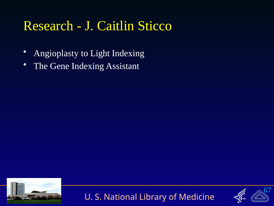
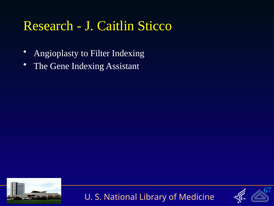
Light: Light -> Filter
